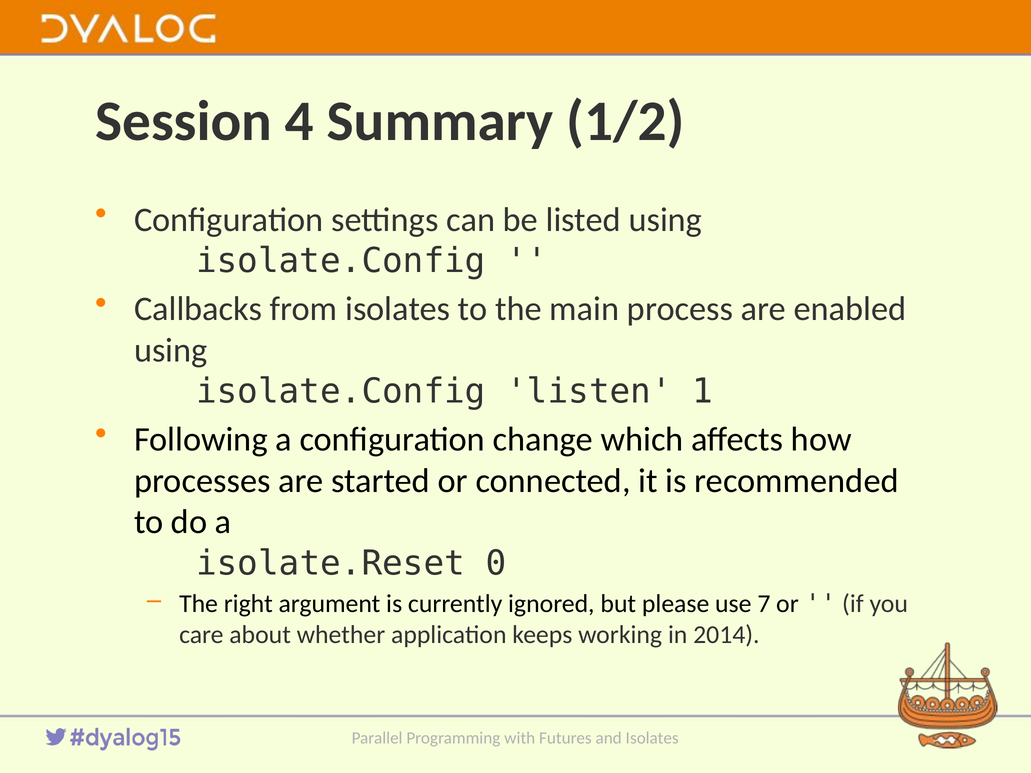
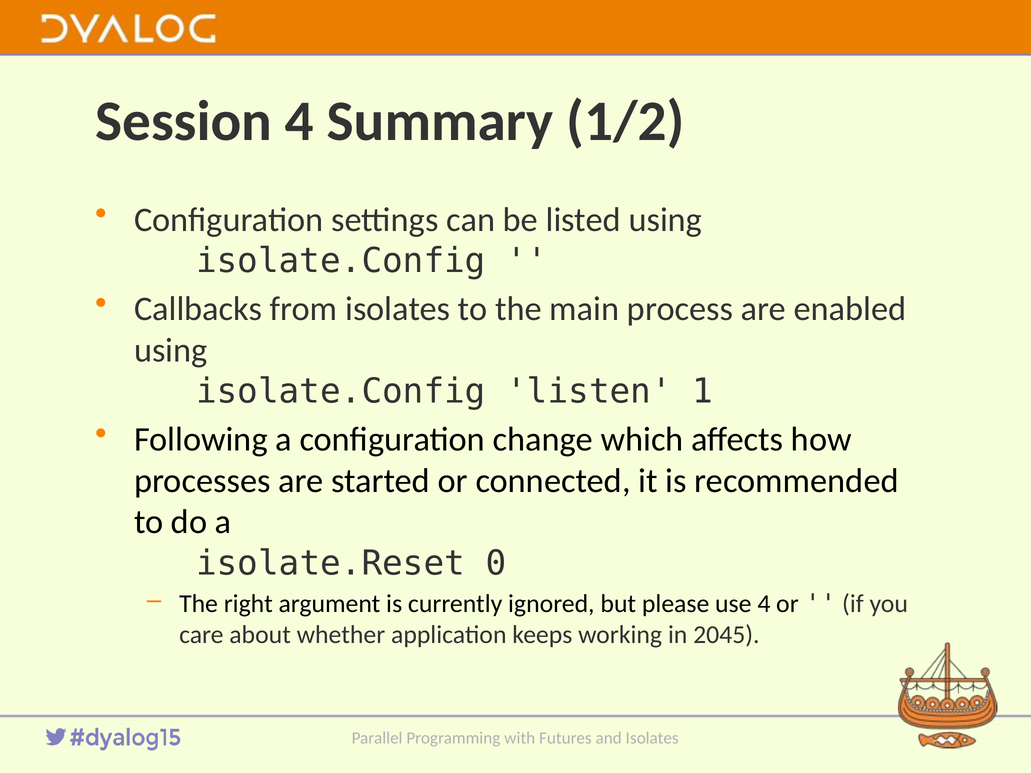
use 7: 7 -> 4
2014: 2014 -> 2045
